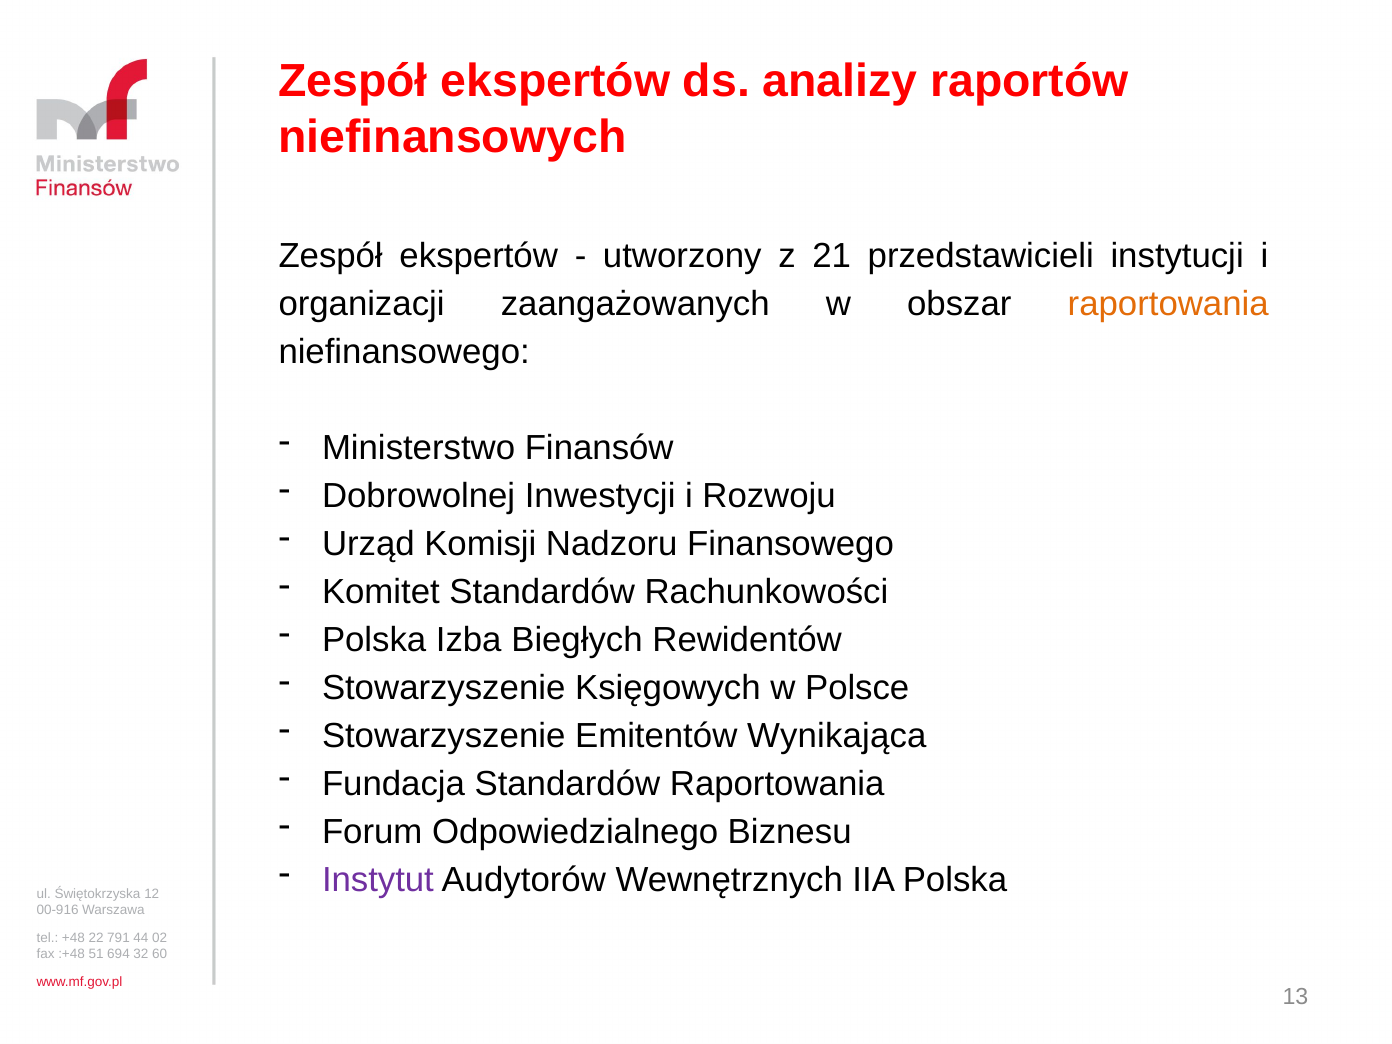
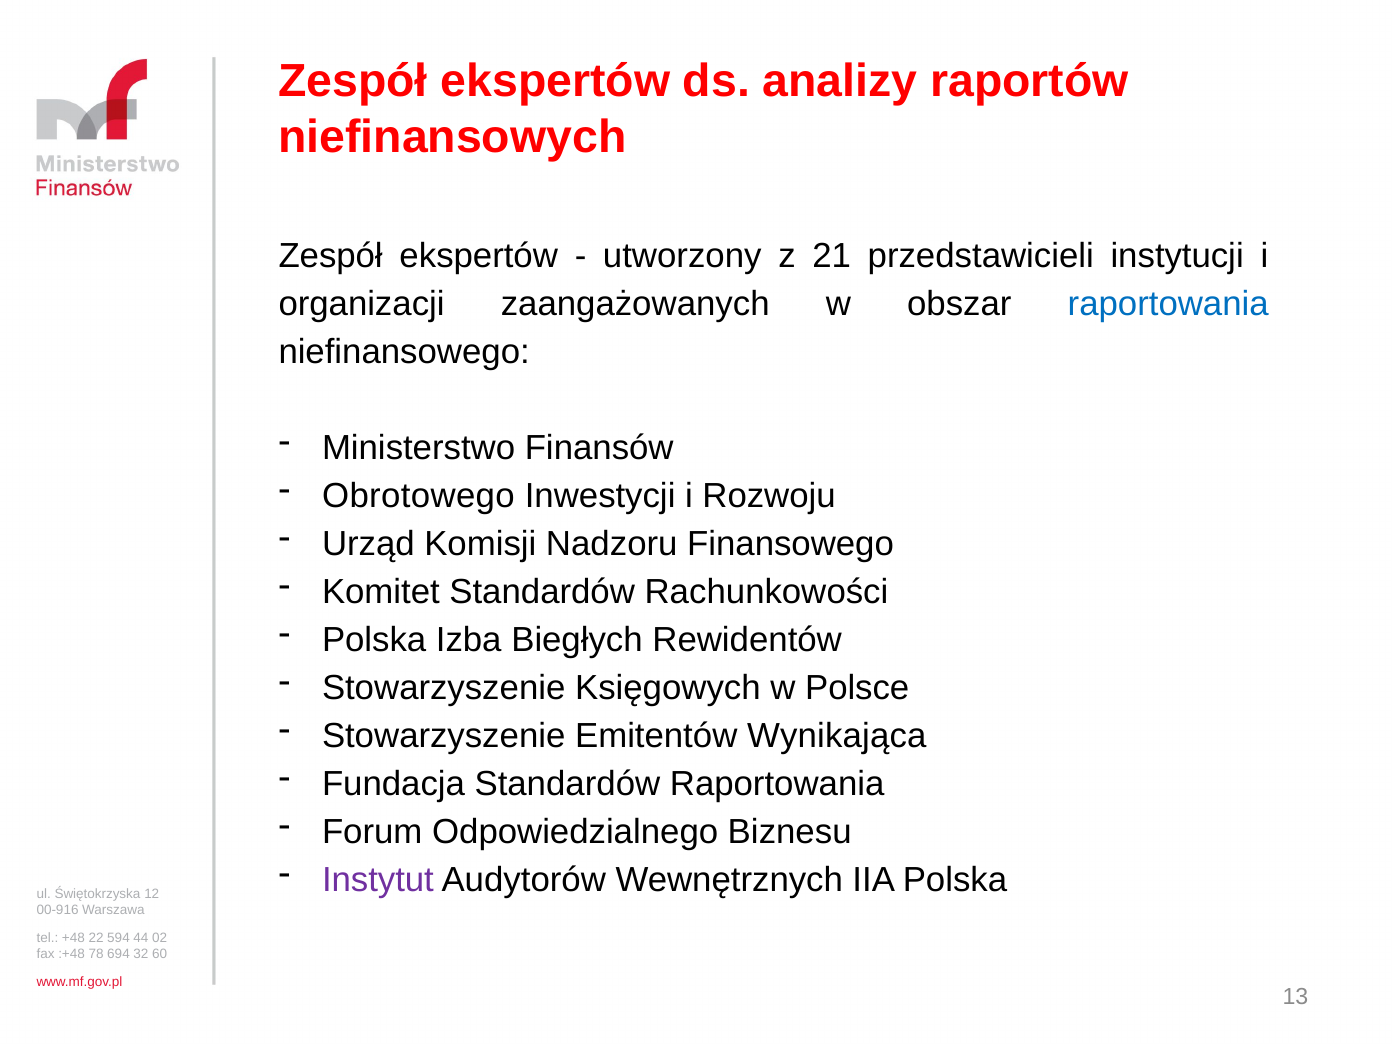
raportowania at (1168, 304) colour: orange -> blue
Dobrowolnej: Dobrowolnej -> Obrotowego
791: 791 -> 594
51: 51 -> 78
